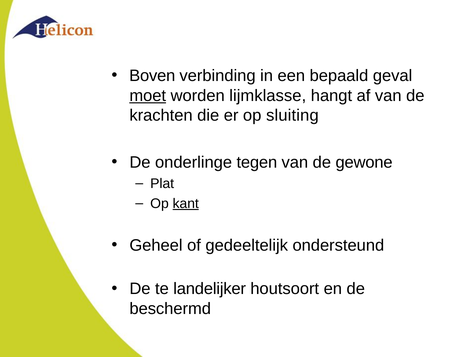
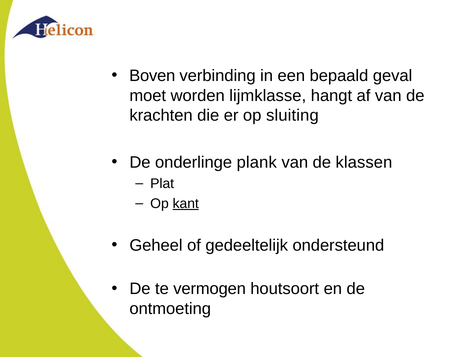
moet underline: present -> none
tegen: tegen -> plank
gewone: gewone -> klassen
landelijker: landelijker -> vermogen
beschermd: beschermd -> ontmoeting
